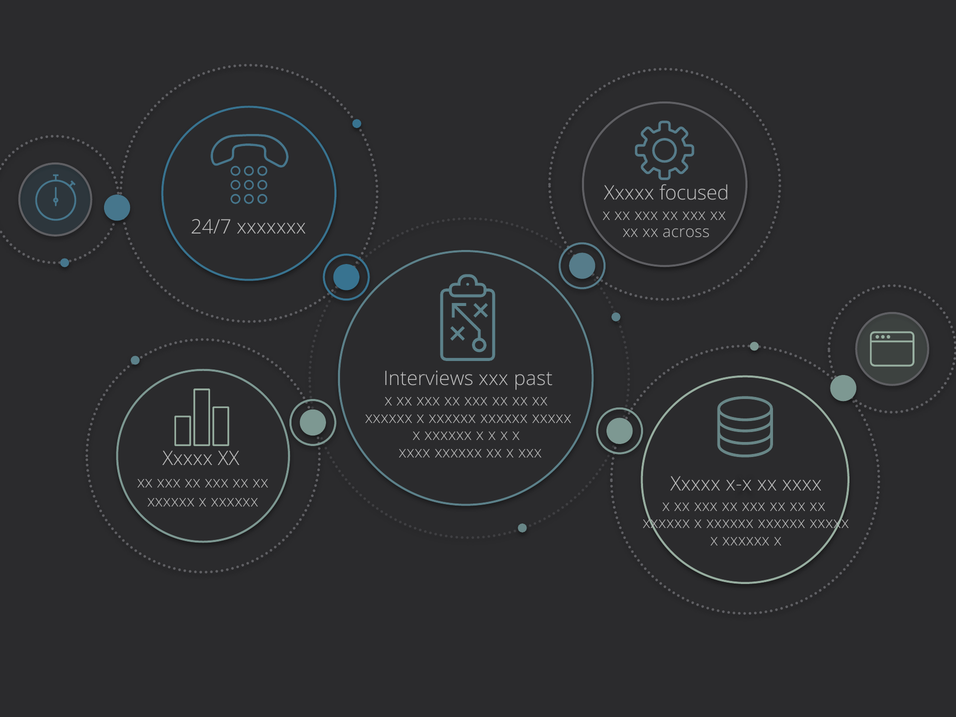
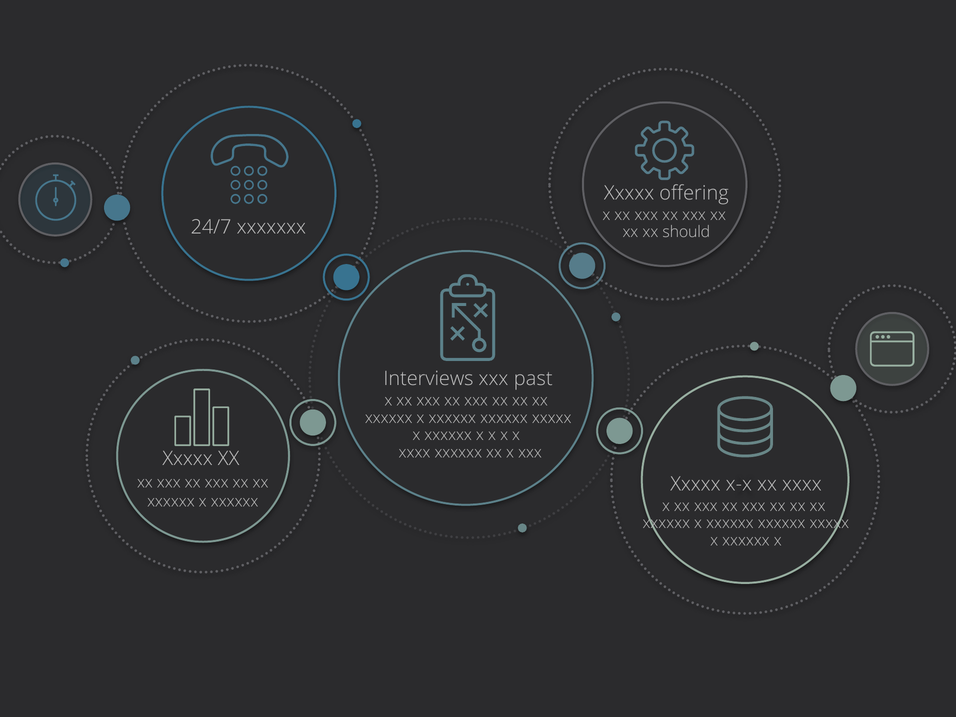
focused: focused -> offering
across: across -> should
